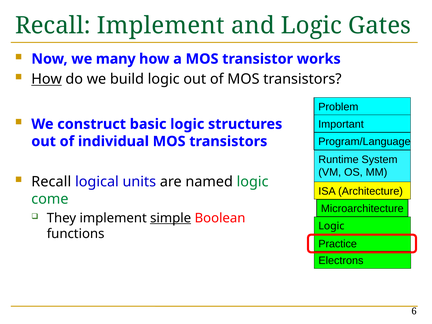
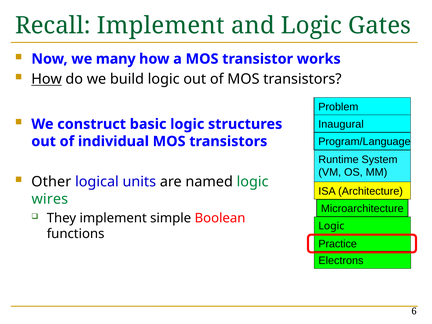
Important: Important -> Inaugural
Recall at (51, 182): Recall -> Other
come: come -> wires
simple underline: present -> none
